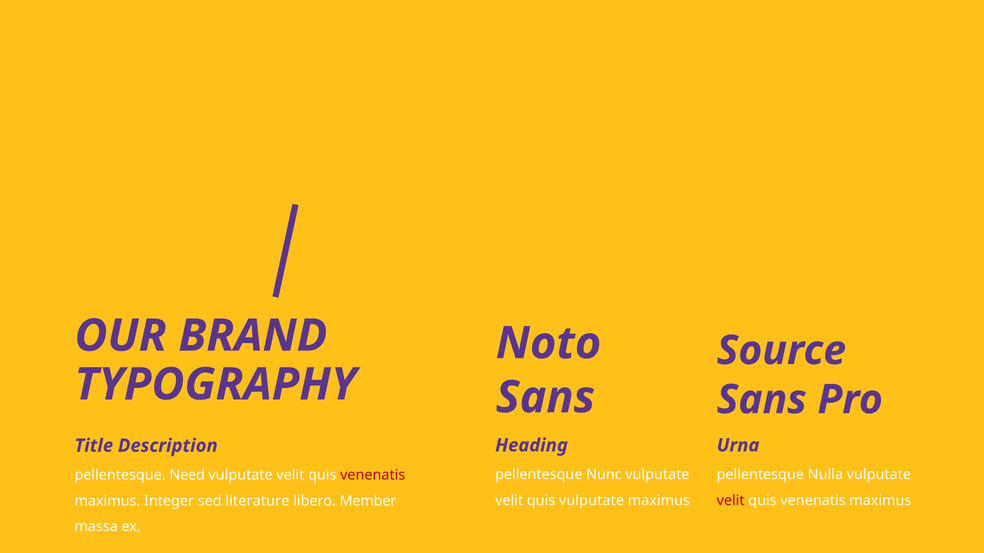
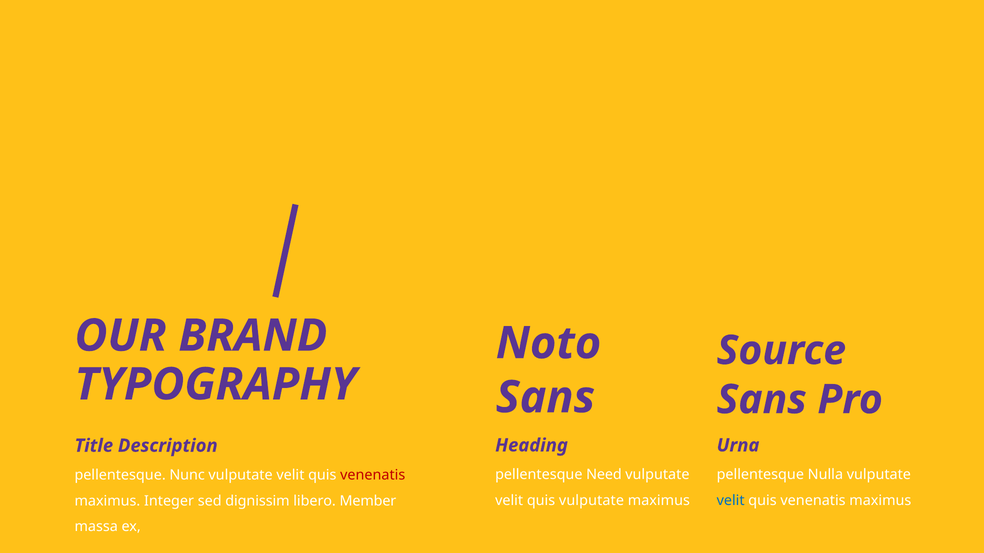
Nunc: Nunc -> Need
Need: Need -> Nunc
velit at (731, 501) colour: red -> blue
literature: literature -> dignissim
